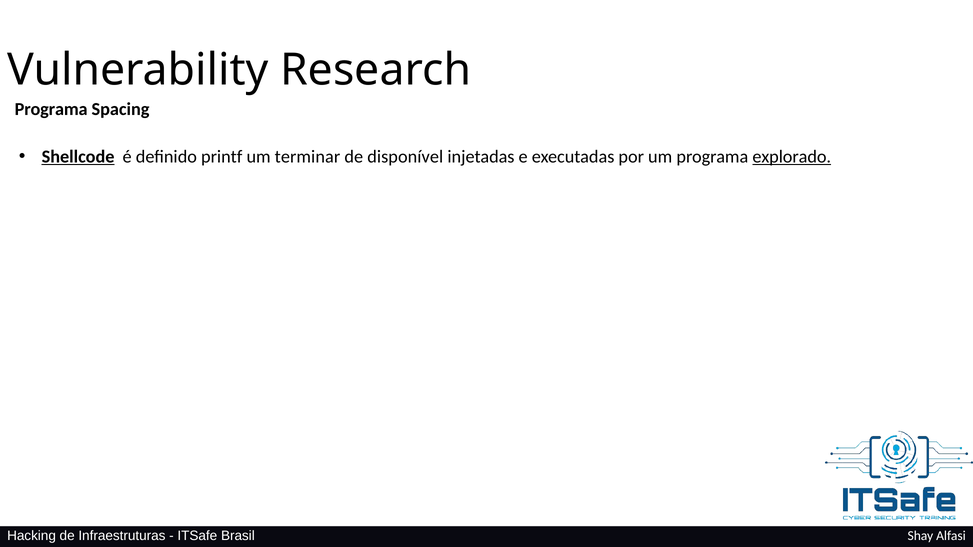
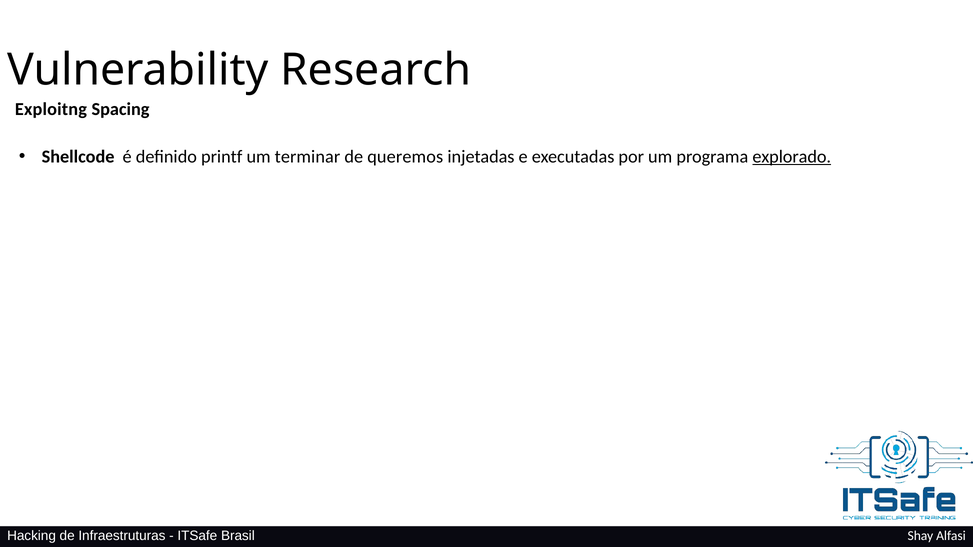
Programa at (51, 109): Programa -> Exploitng
Shellcode underline: present -> none
disponível: disponível -> queremos
